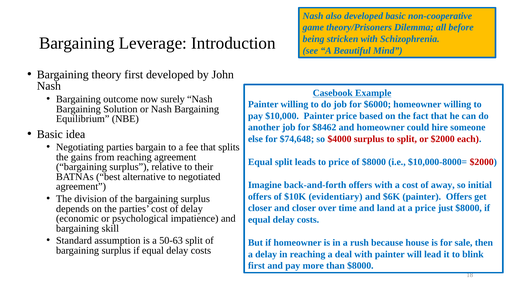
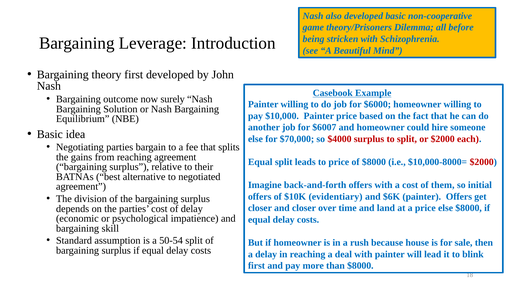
$8462: $8462 -> $6007
$74,648: $74,648 -> $70,000
away: away -> them
price just: just -> else
50-63: 50-63 -> 50-54
